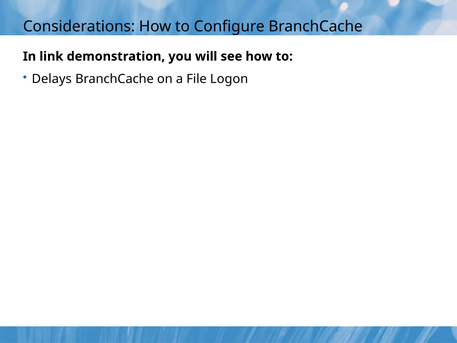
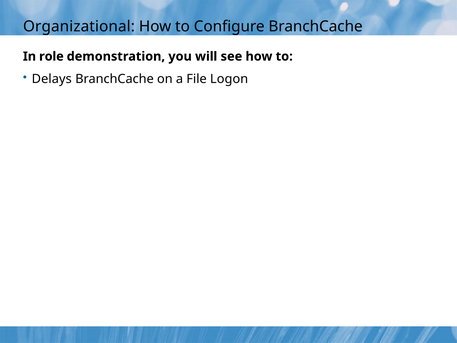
Considerations: Considerations -> Organizational
link: link -> role
